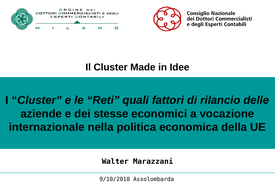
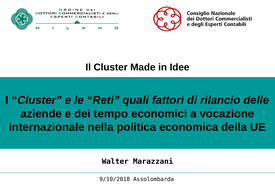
stesse: stesse -> tempo
